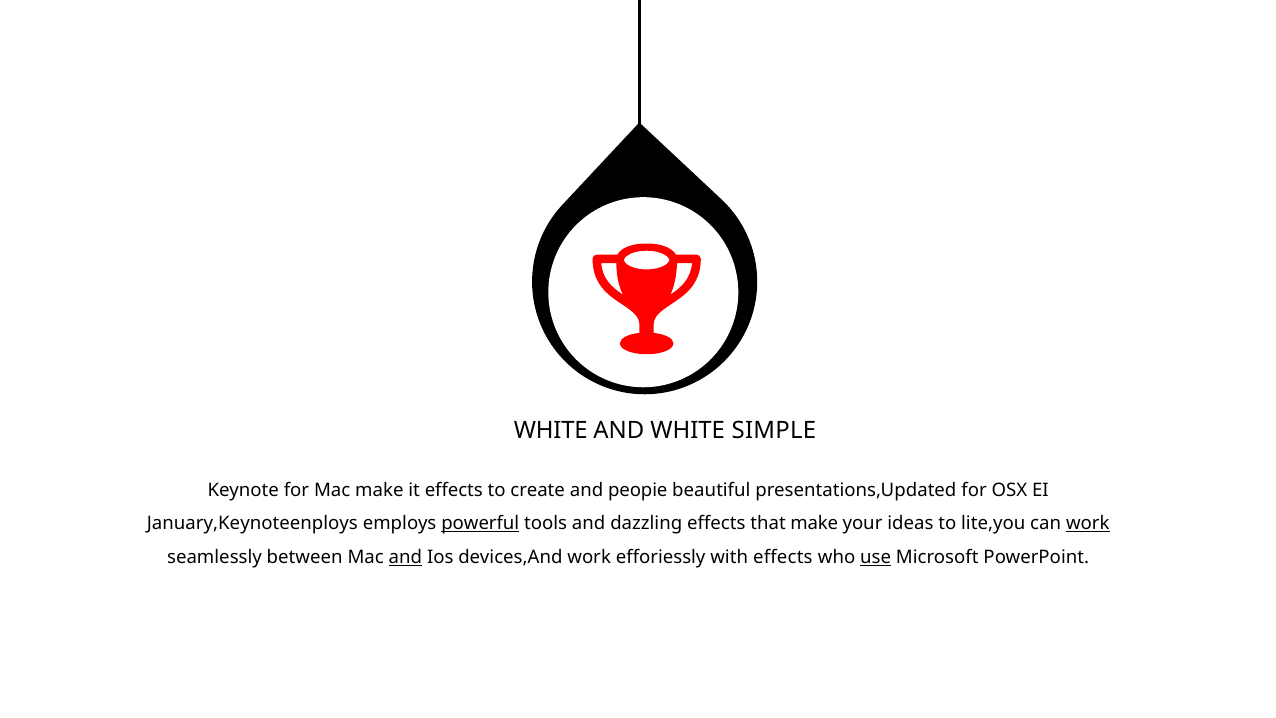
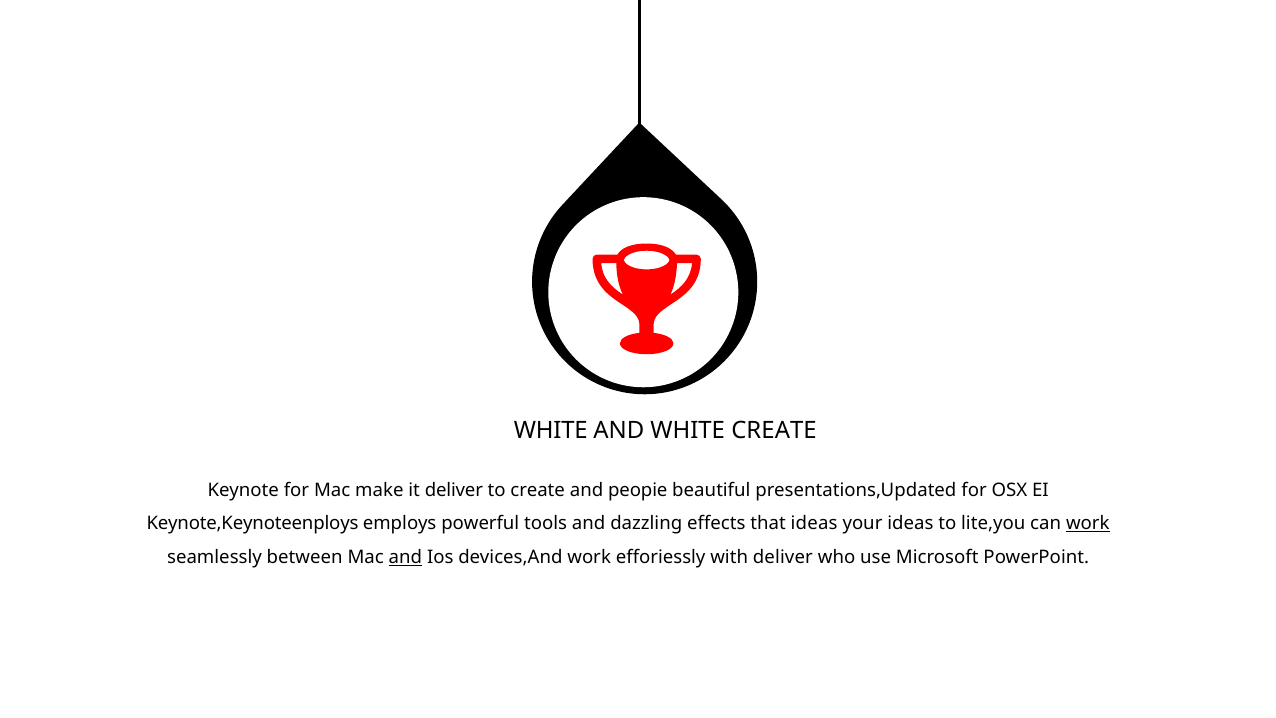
WHITE SIMPLE: SIMPLE -> CREATE
it effects: effects -> deliver
January,Keynoteenploys: January,Keynoteenploys -> Keynote,Keynoteenploys
powerful underline: present -> none
that make: make -> ideas
with effects: effects -> deliver
use underline: present -> none
